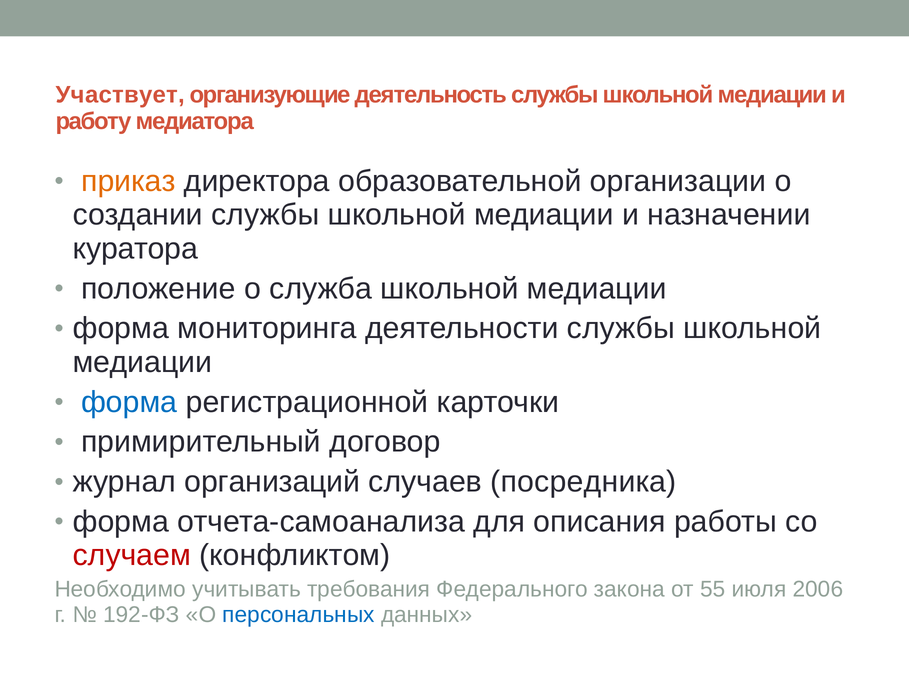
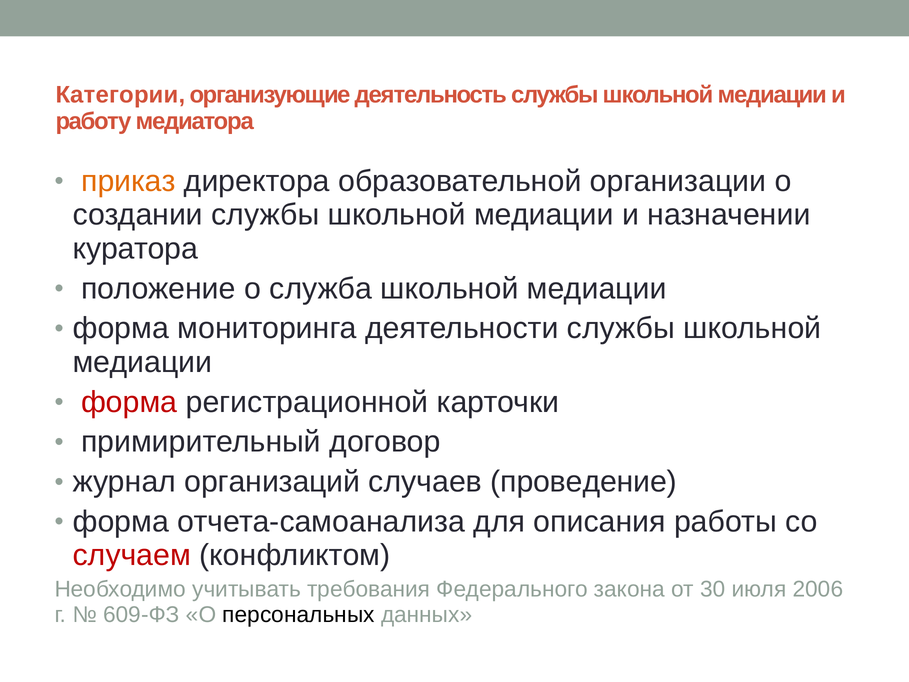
Участвует: Участвует -> Категории
форма at (129, 402) colour: blue -> red
посредника: посредника -> проведение
55: 55 -> 30
192-ФЗ: 192-ФЗ -> 609-ФЗ
персональных colour: blue -> black
